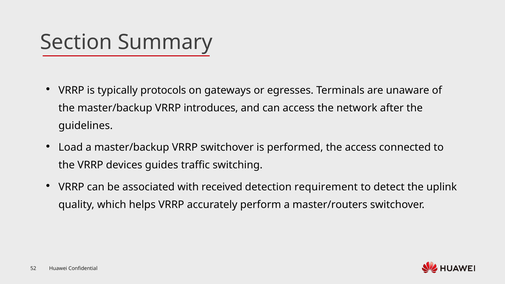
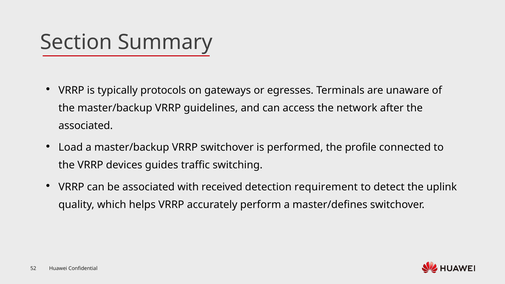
introduces: introduces -> guidelines
guidelines at (86, 126): guidelines -> associated
the access: access -> profile
master/routers: master/routers -> master/defines
